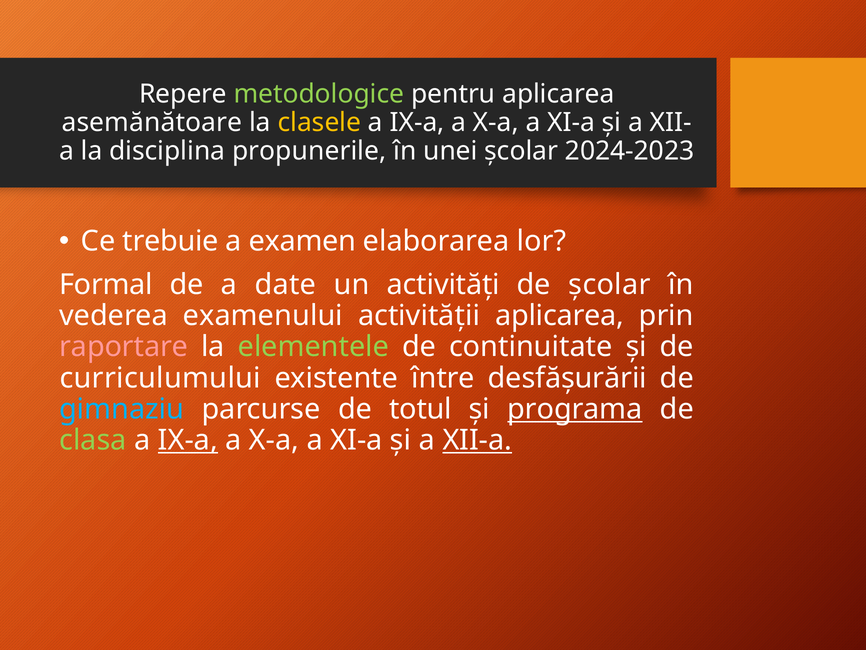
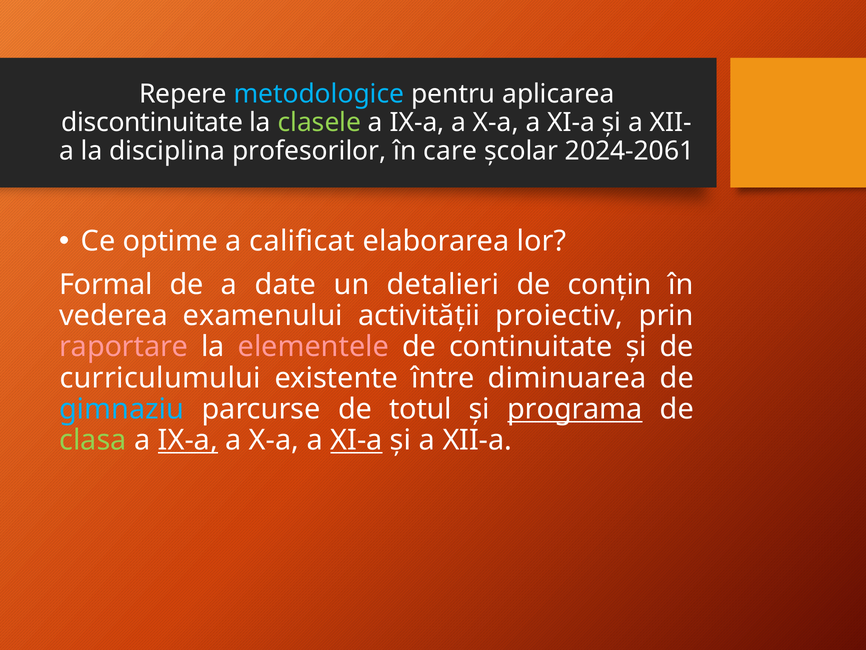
metodologice colour: light green -> light blue
asemănătoare: asemănătoare -> discontinuitate
clasele colour: yellow -> light green
propunerile: propunerile -> profesorilor
unei: unei -> care
2024-2023: 2024-2023 -> 2024-2061
trebuie: trebuie -> optime
examen: examen -> calificat
activități: activități -> detalieri
de școlar: școlar -> conțin
activității aplicarea: aplicarea -> proiectiv
elementele colour: light green -> pink
desfășurării: desfășurării -> diminuarea
XI-a at (356, 440) underline: none -> present
XII-a underline: present -> none
